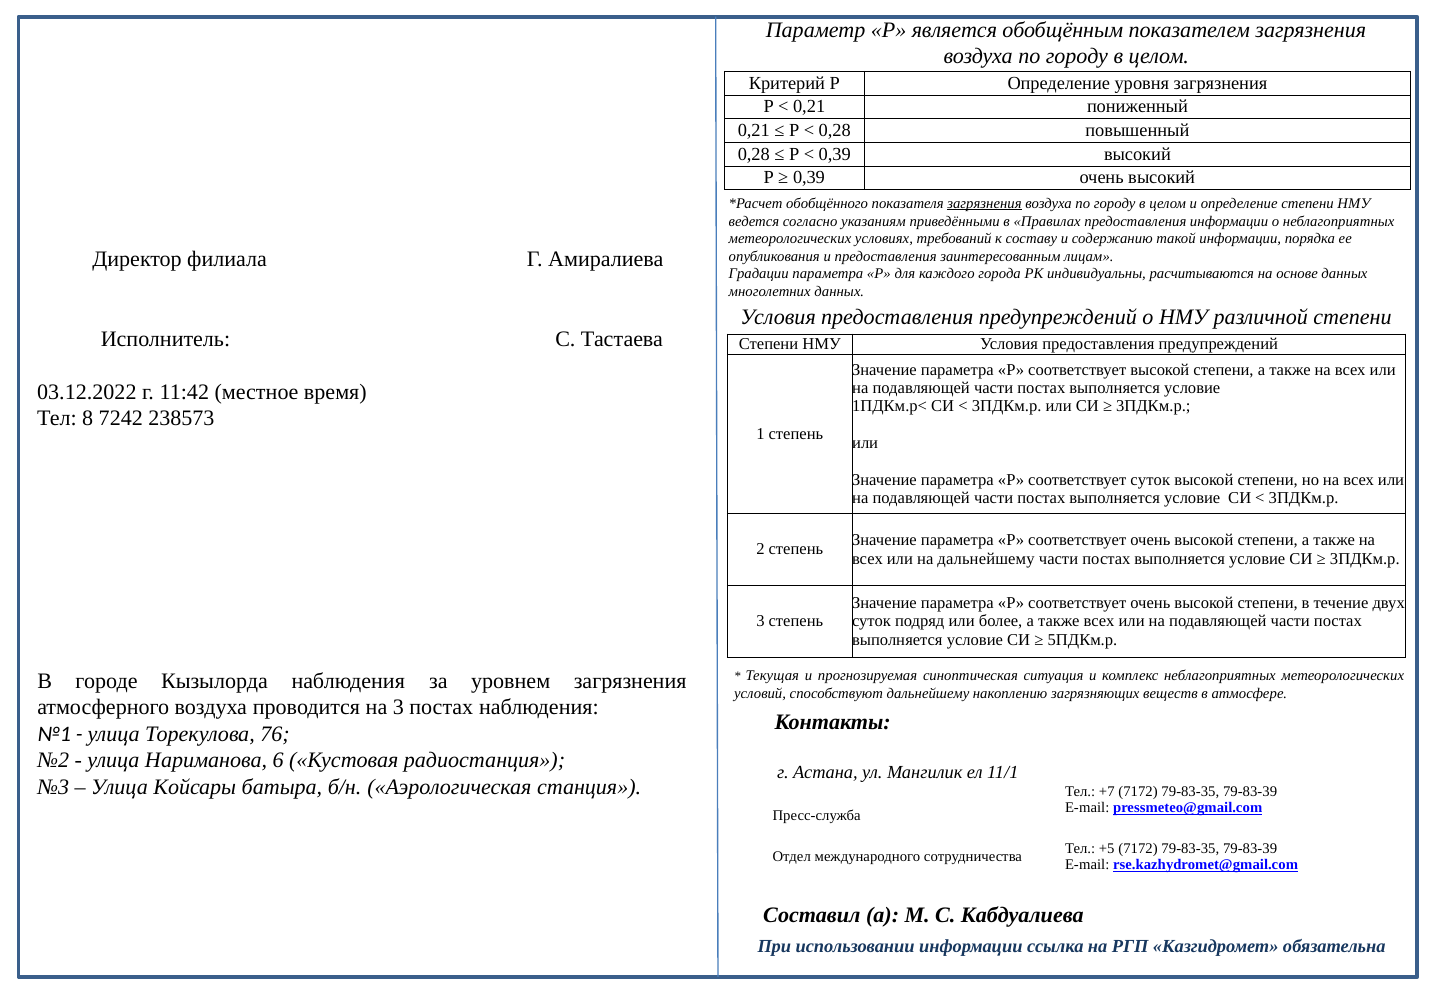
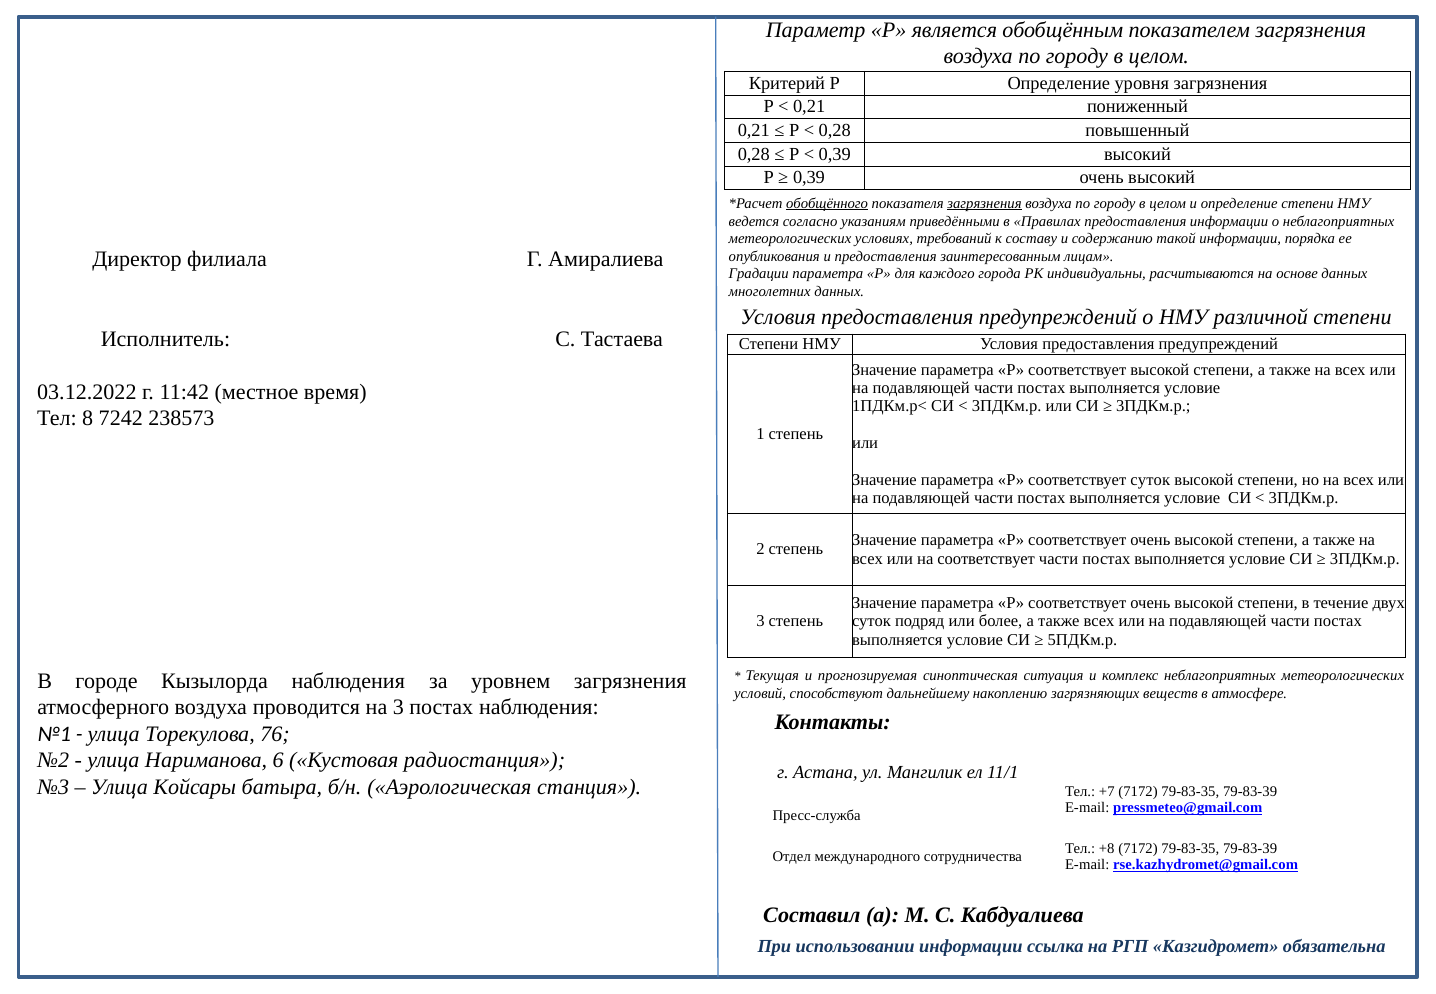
обобщённого underline: none -> present
на дальнейшему: дальнейшему -> соответствует
+5: +5 -> +8
